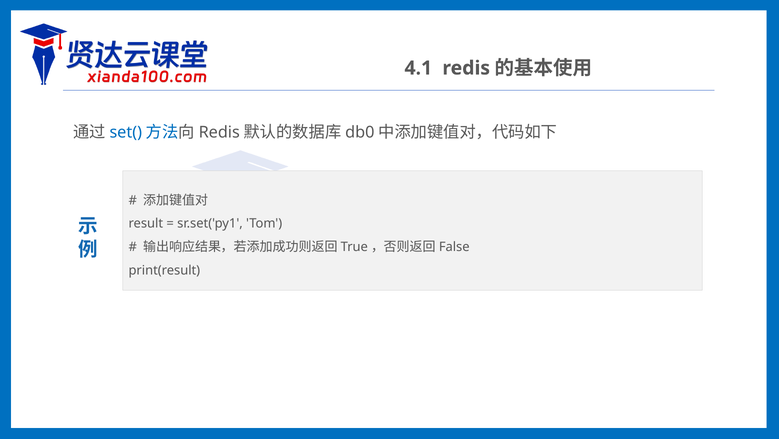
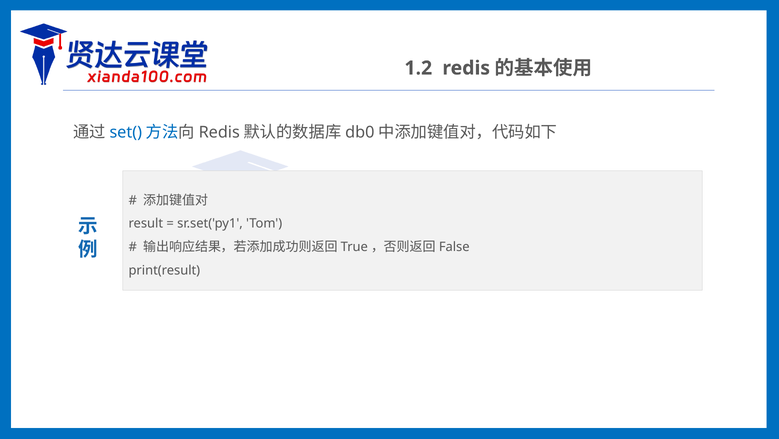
4.1: 4.1 -> 1.2
